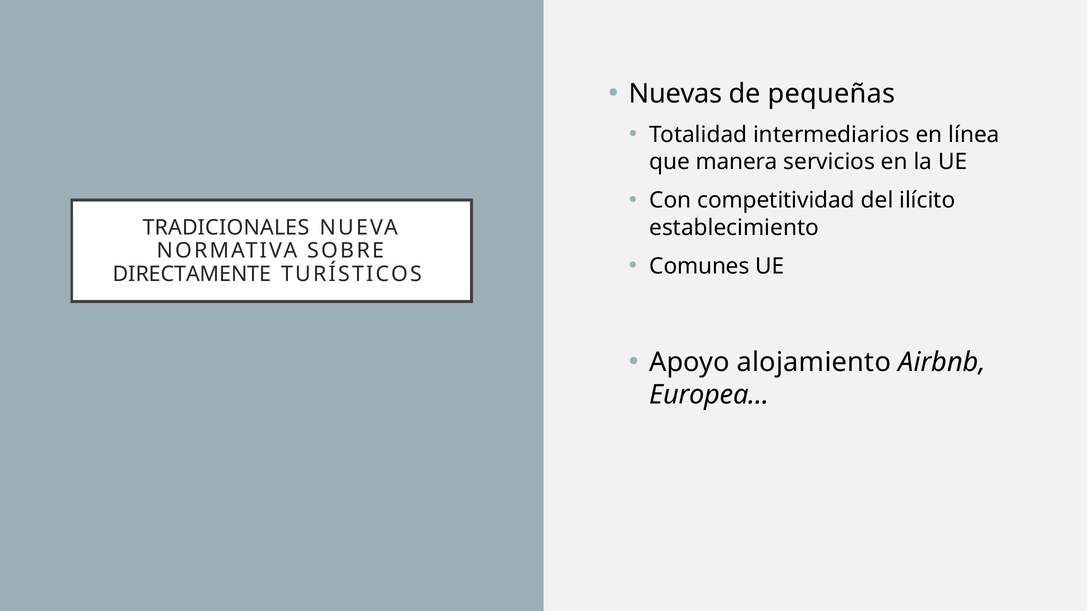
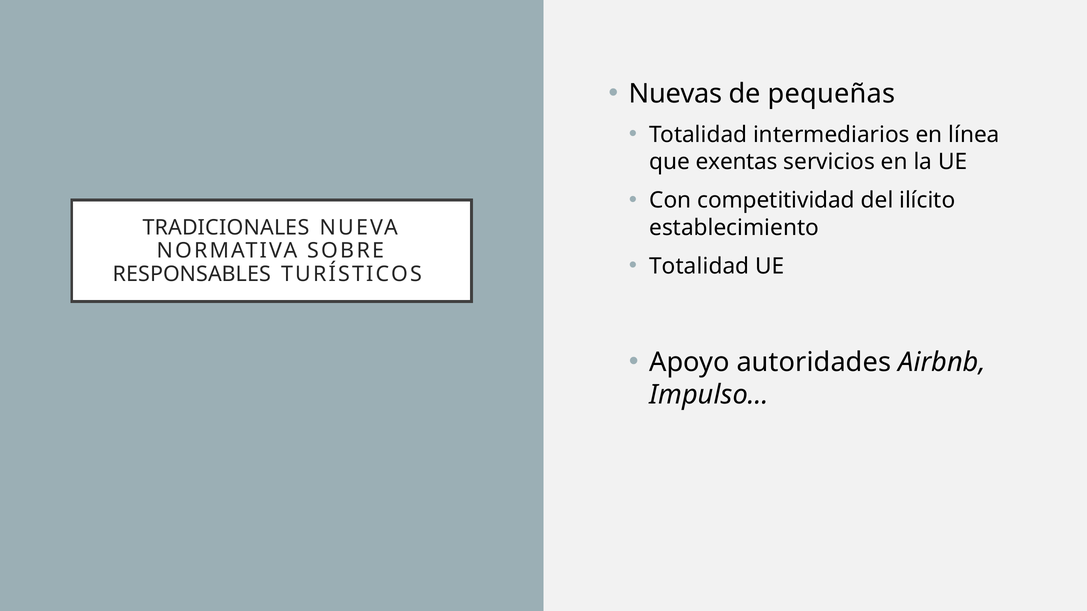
manera: manera -> exentas
Comunes at (699, 266): Comunes -> Totalidad
DIRECTAMENTE: DIRECTAMENTE -> RESPONSABLES
alojamiento: alojamiento -> autoridades
Europea…: Europea… -> Impulso…
